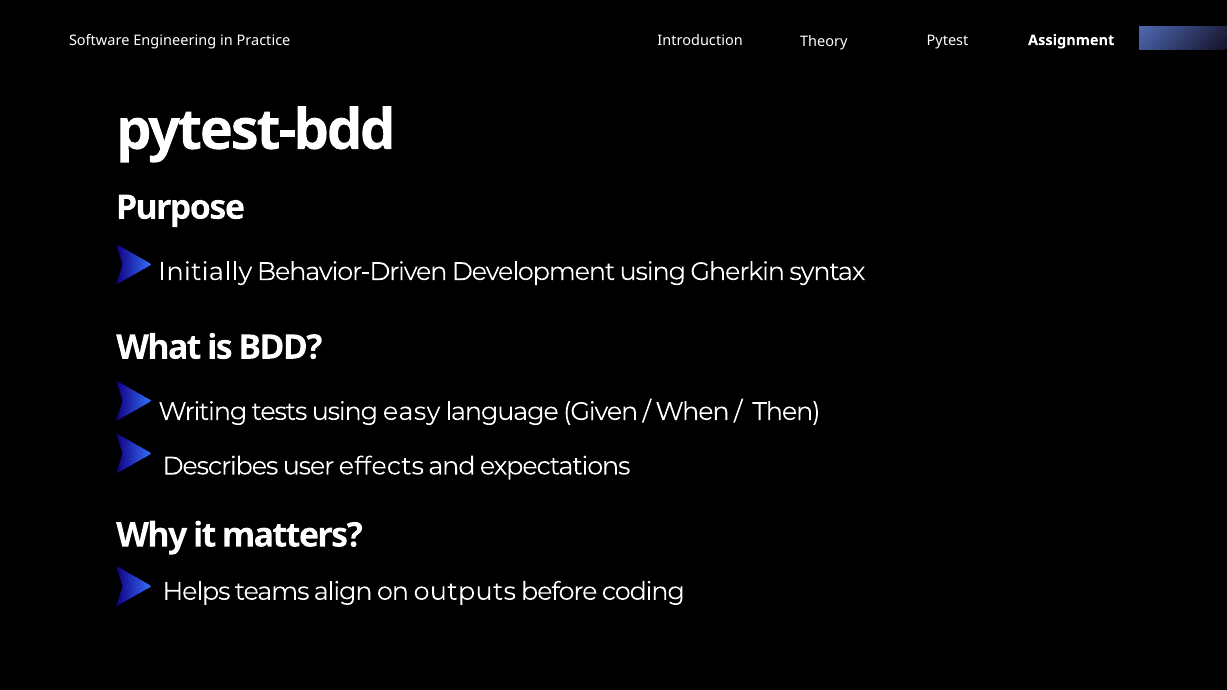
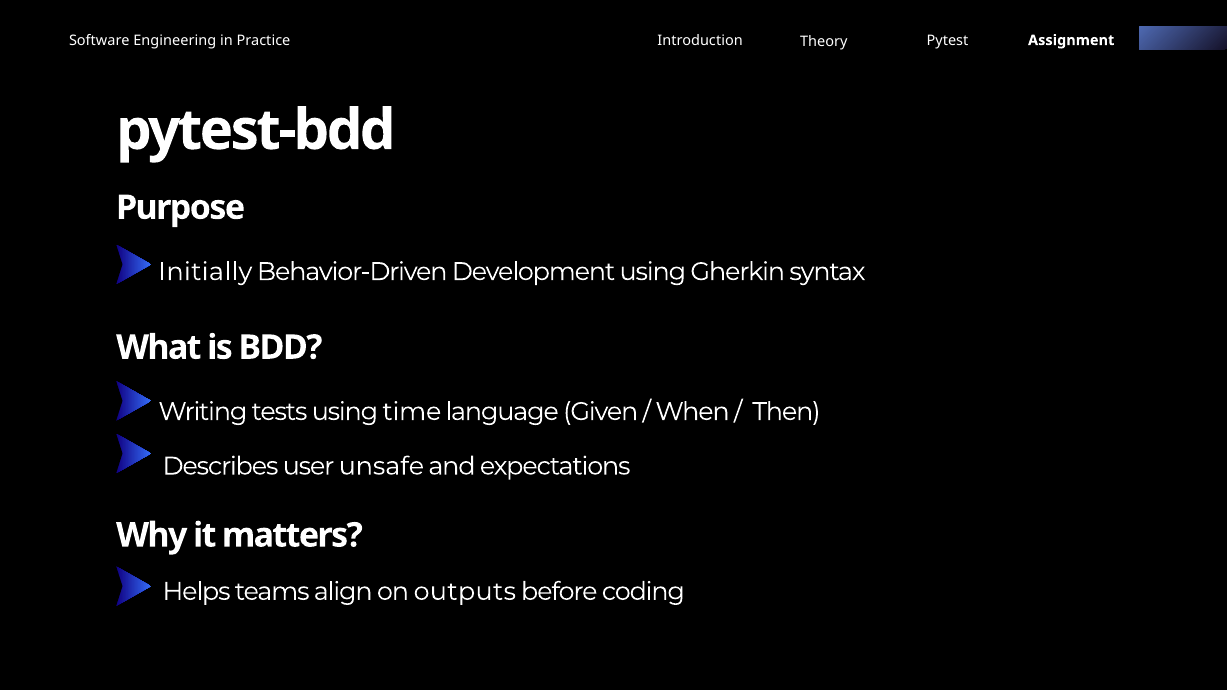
easy: easy -> time
effects: effects -> unsafe
